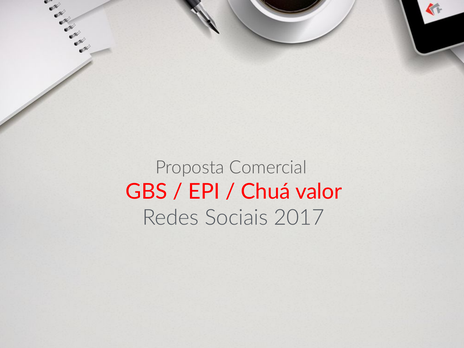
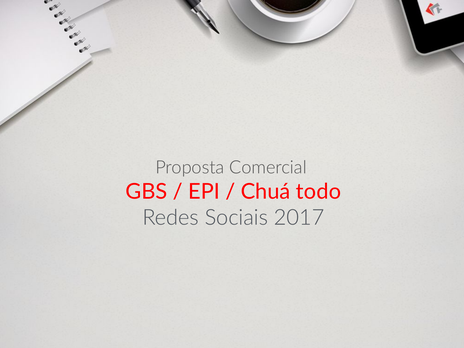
valor: valor -> todo
